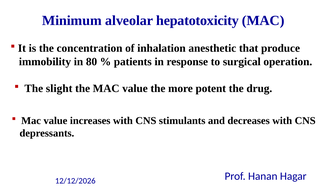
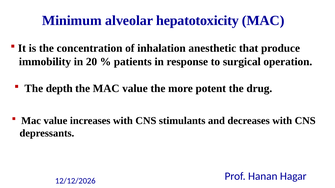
80: 80 -> 20
slight: slight -> depth
